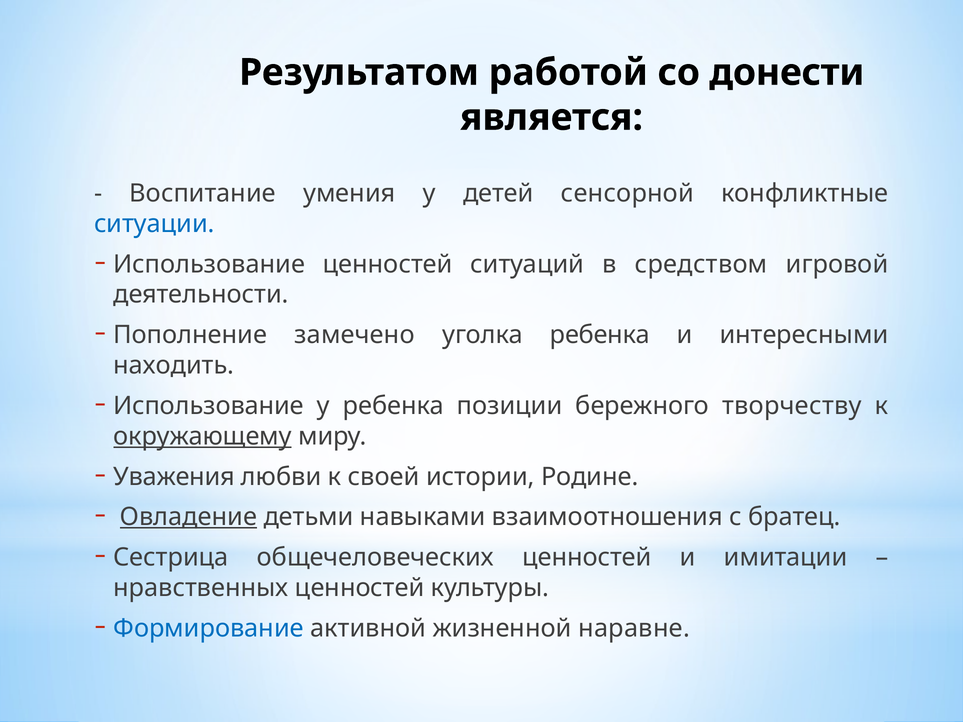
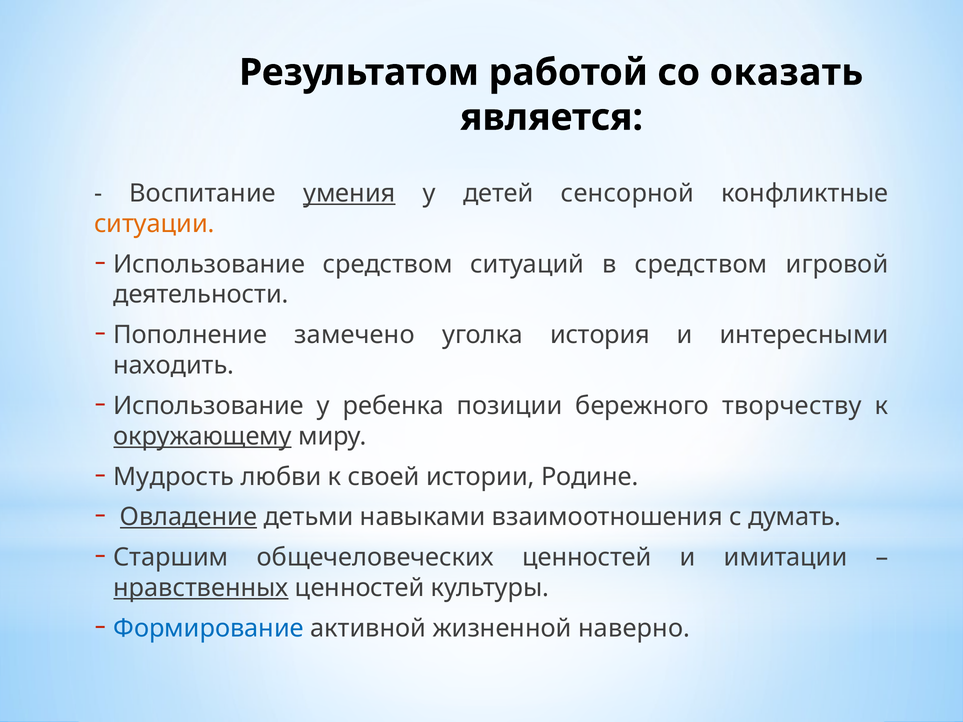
донести: донести -> оказать
умения underline: none -> present
ситуации colour: blue -> orange
Использование ценностей: ценностей -> средством
уголка ребенка: ребенка -> история
Уважения: Уважения -> Мудрость
братец: братец -> думать
Сестрица: Сестрица -> Старшим
нравственных underline: none -> present
наравне: наравне -> наверно
